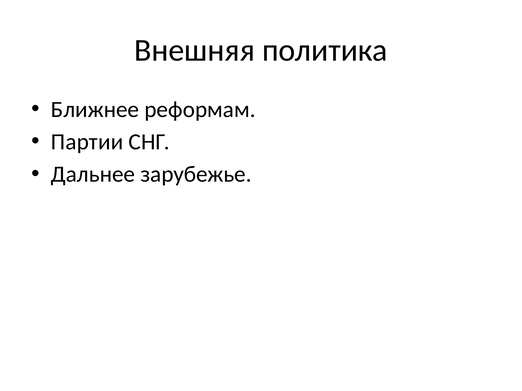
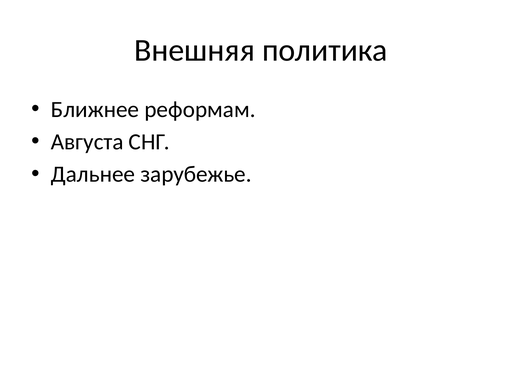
Партии: Партии -> Августа
